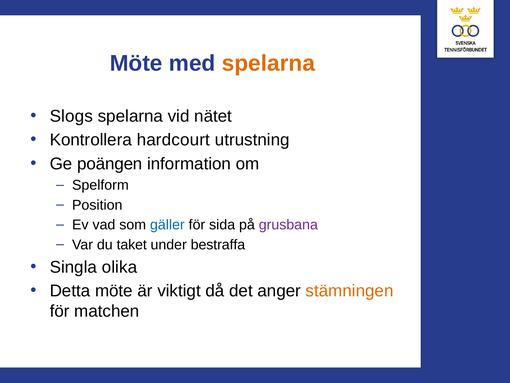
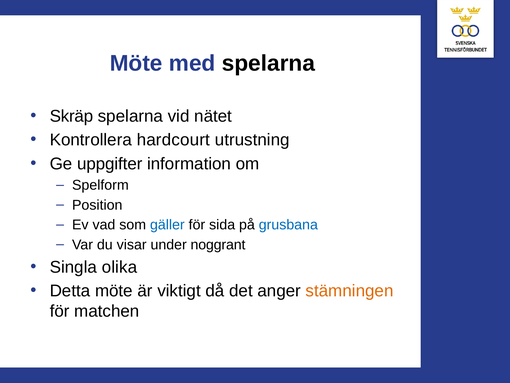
spelarna at (268, 63) colour: orange -> black
Slogs: Slogs -> Skräp
poängen: poängen -> uppgifter
grusbana colour: purple -> blue
taket: taket -> visar
bestraffa: bestraffa -> noggrant
